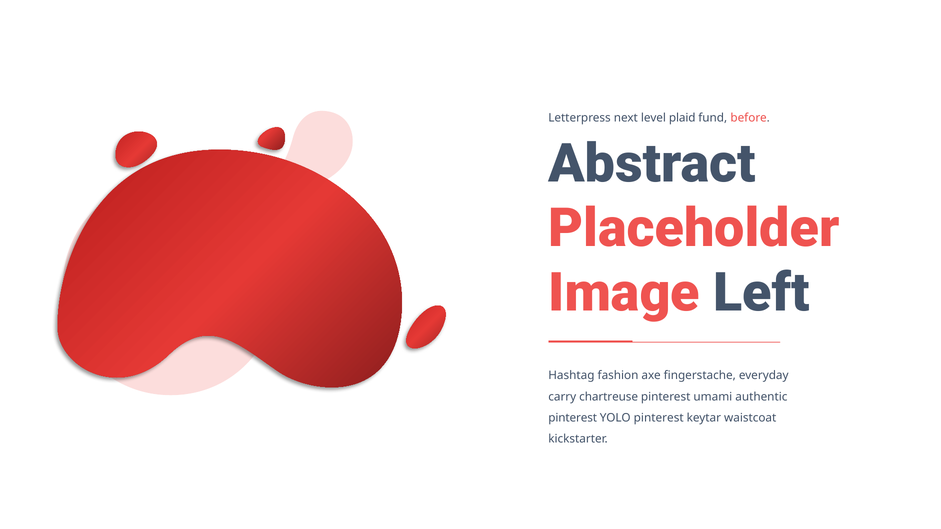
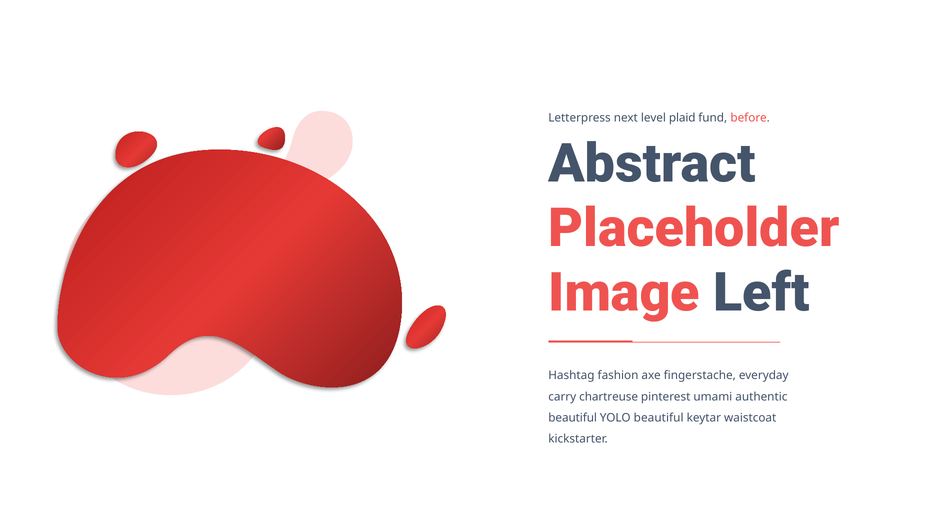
pinterest at (573, 418): pinterest -> beautiful
YOLO pinterest: pinterest -> beautiful
